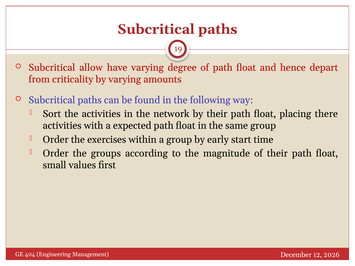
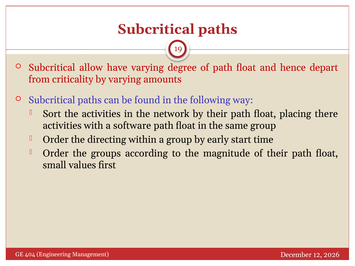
expected: expected -> software
exercises: exercises -> directing
